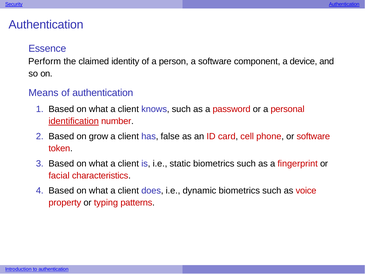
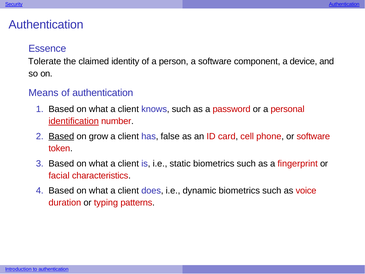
Perform: Perform -> Tolerate
Based at (61, 136) underline: none -> present
property: property -> duration
